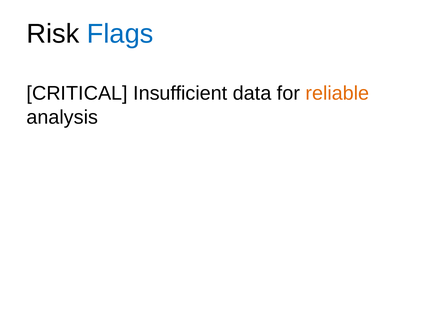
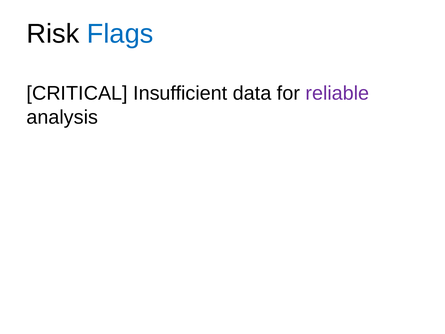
reliable colour: orange -> purple
